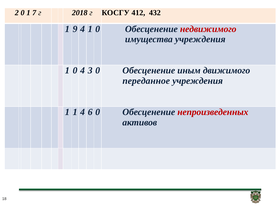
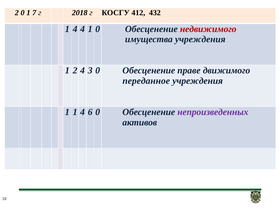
9 at (75, 29): 9 -> 4
0 at (75, 71): 0 -> 2
иным: иным -> праве
непроизведенных colour: red -> purple
